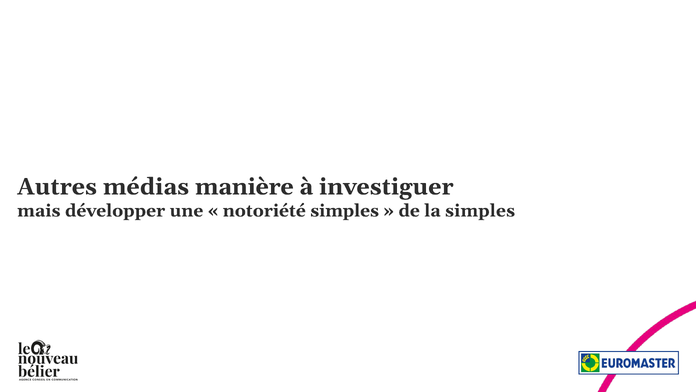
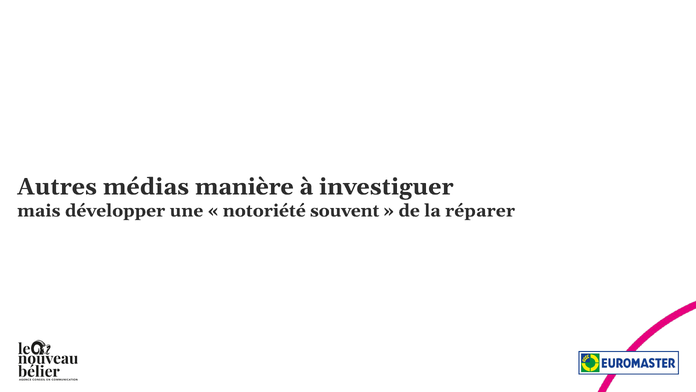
notoriété simples: simples -> souvent
la simples: simples -> réparer
